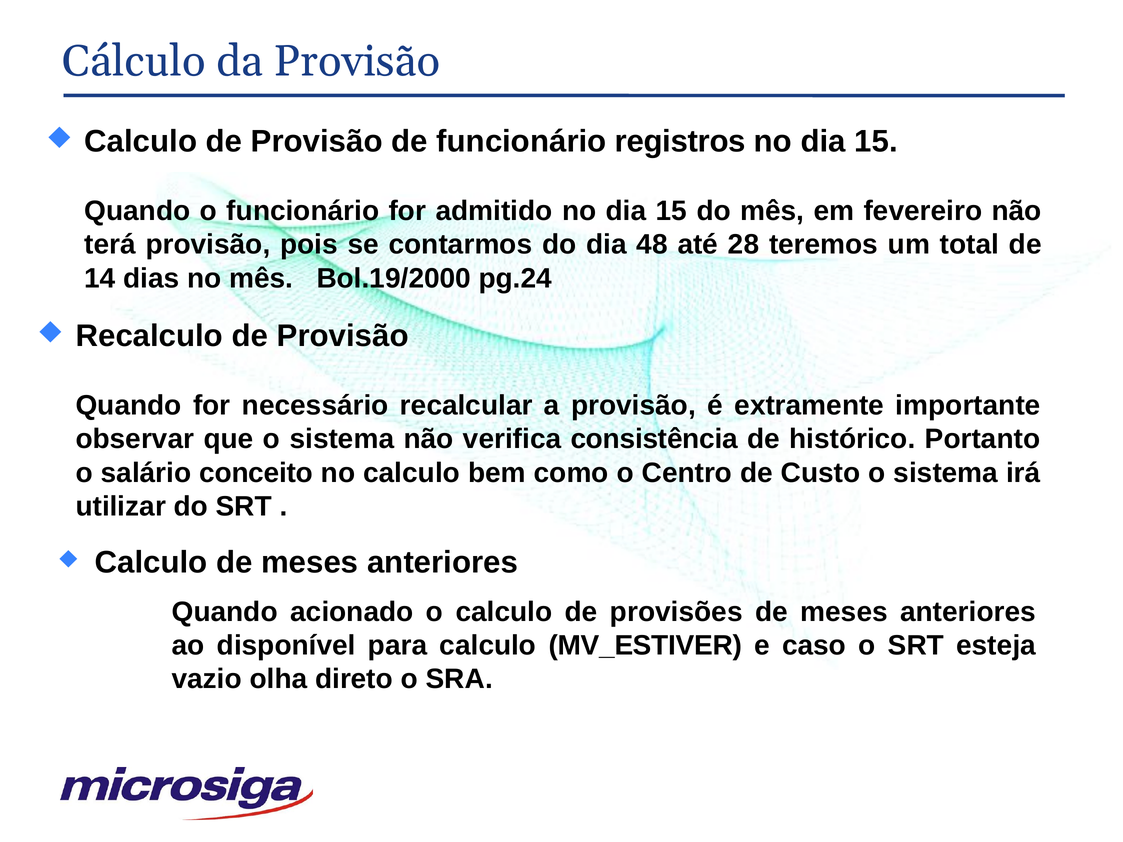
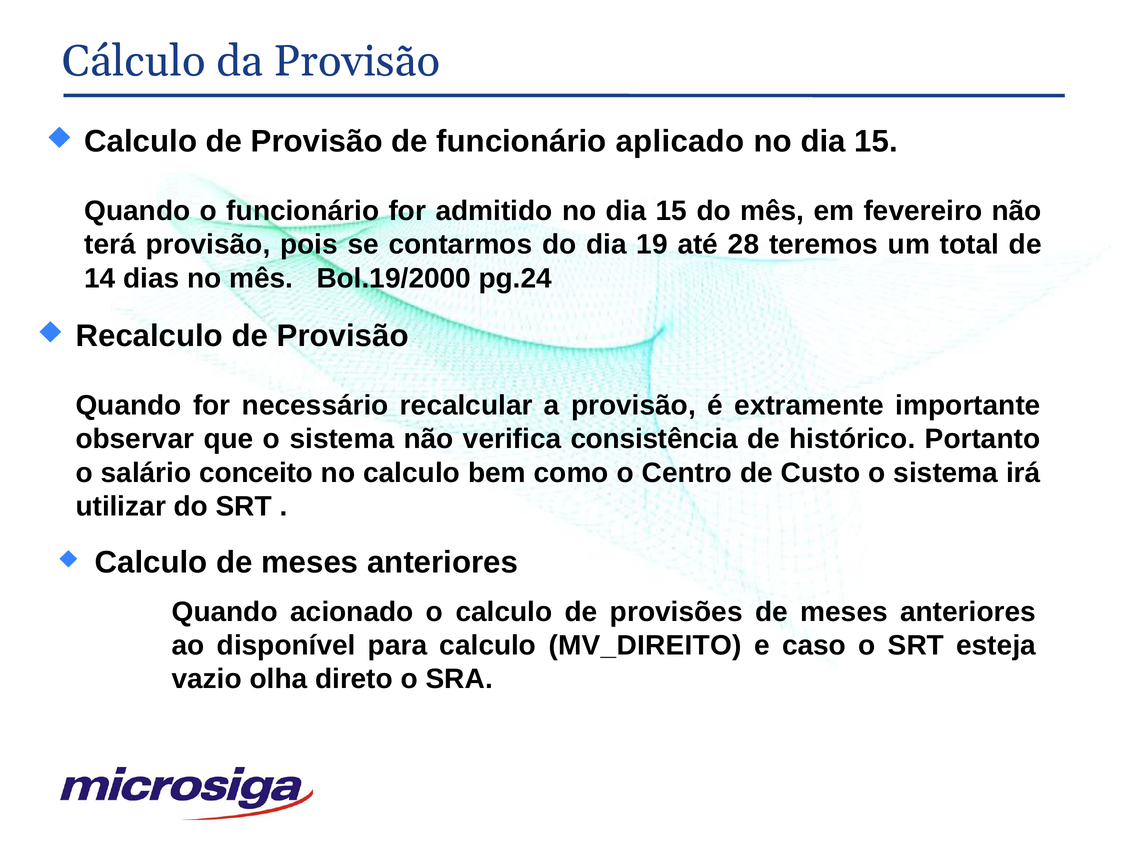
registros: registros -> aplicado
48: 48 -> 19
MV_ESTIVER: MV_ESTIVER -> MV_DIREITO
